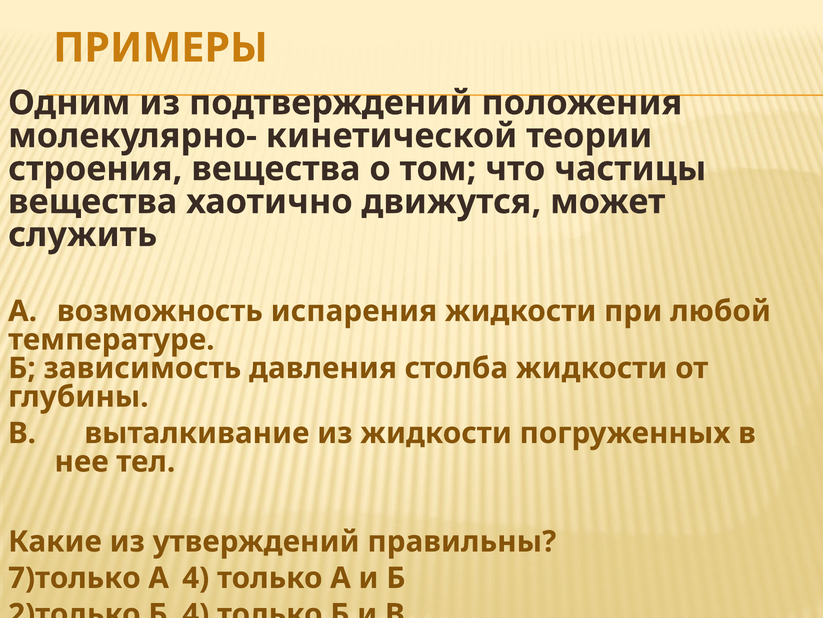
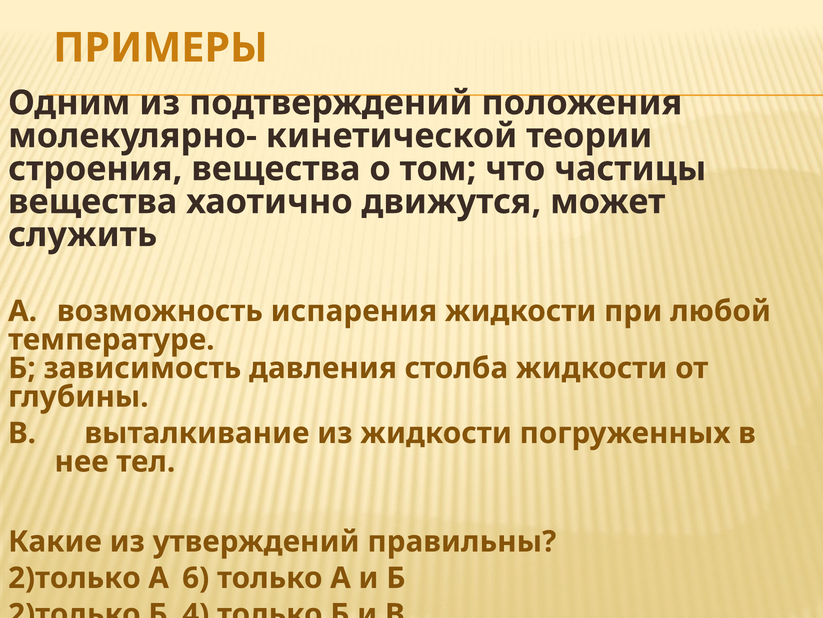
7)только at (74, 577): 7)только -> 2)только
А 4: 4 -> 6
